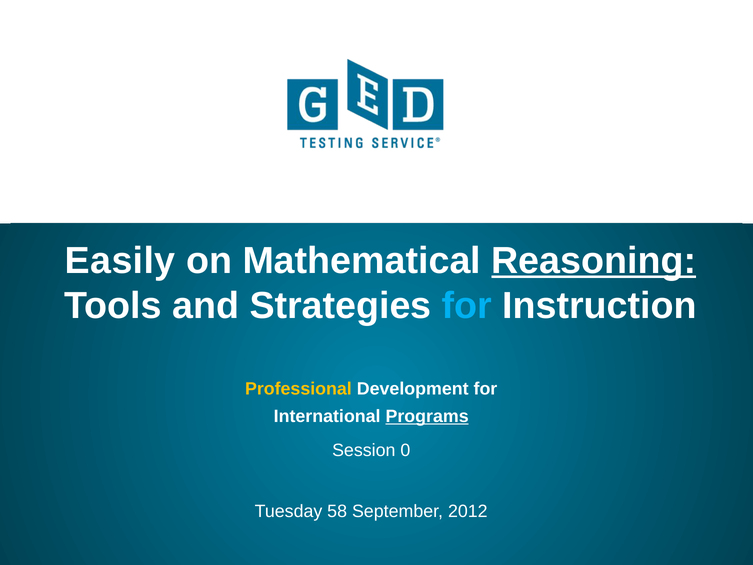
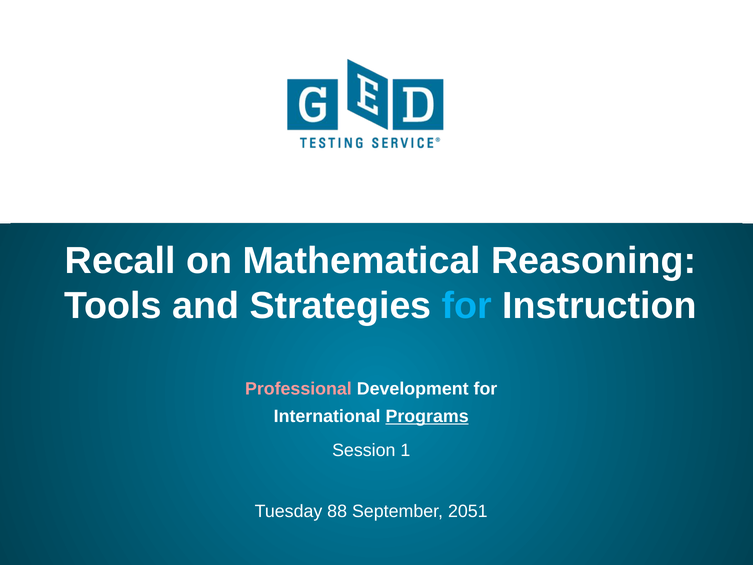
Easily: Easily -> Recall
Reasoning underline: present -> none
Professional colour: yellow -> pink
0: 0 -> 1
58: 58 -> 88
2012: 2012 -> 2051
